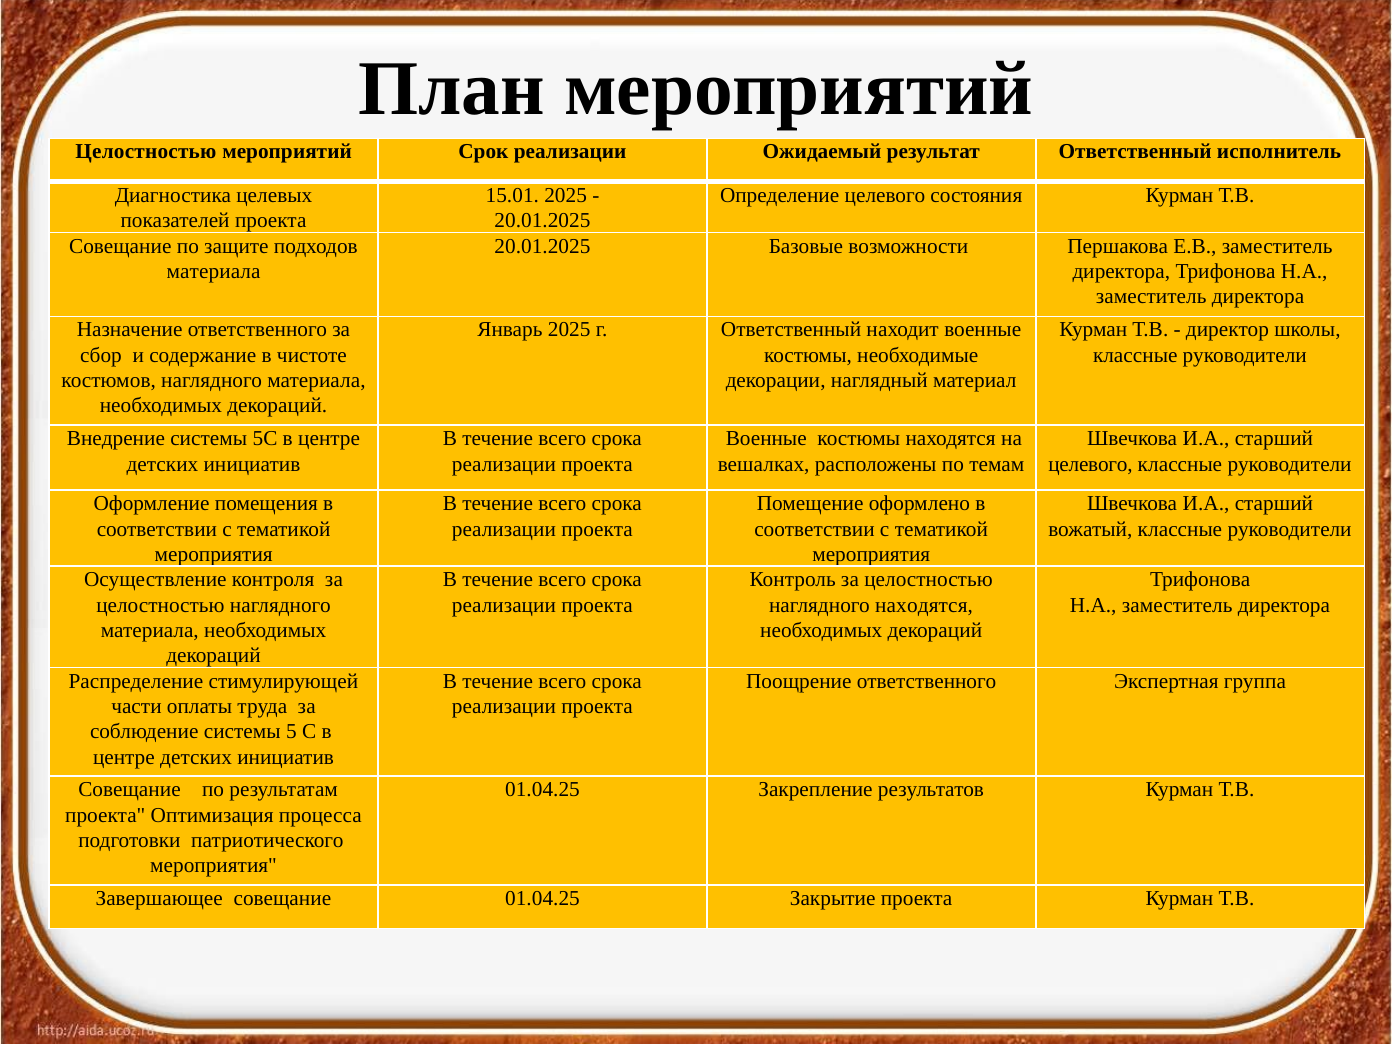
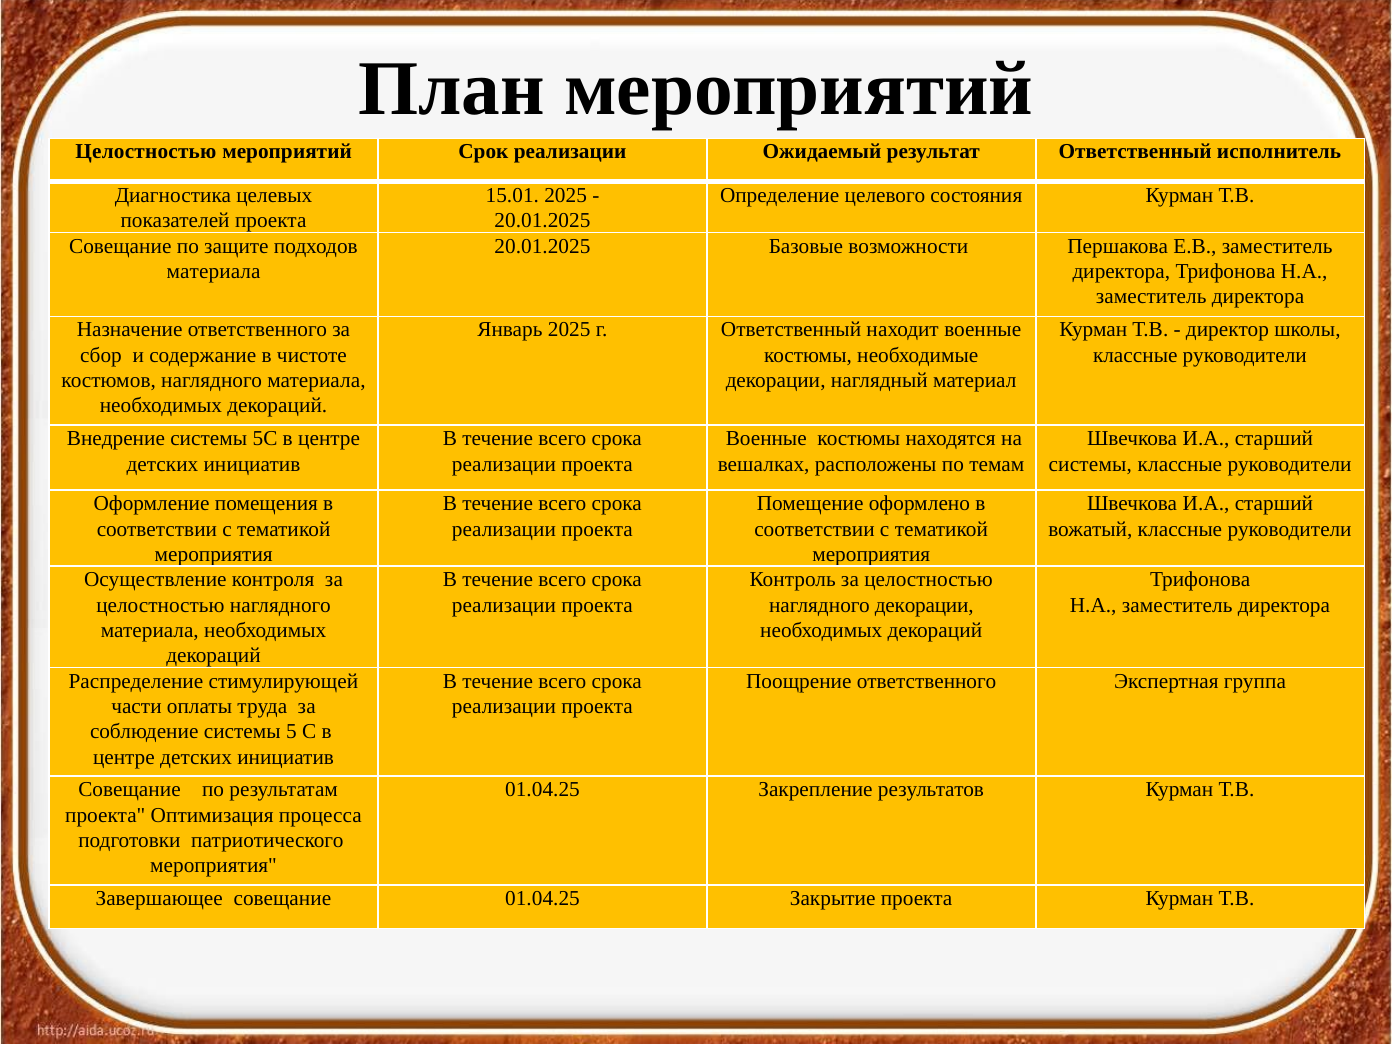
целевого at (1090, 464): целевого -> системы
наглядного находятся: находятся -> декорации
